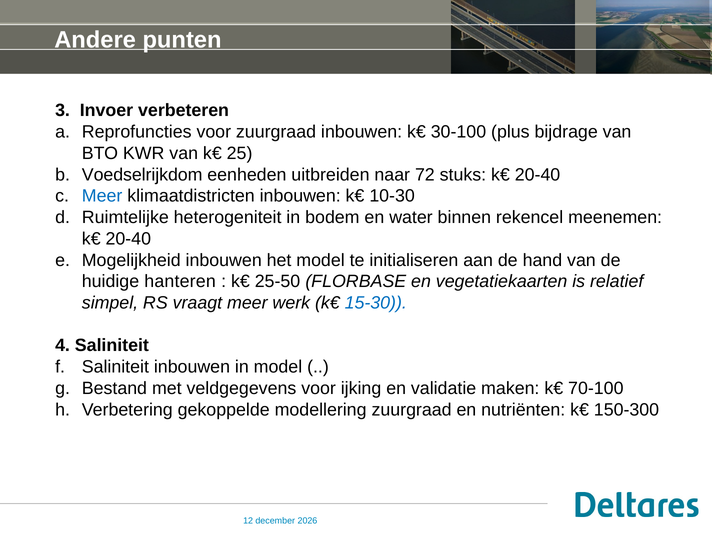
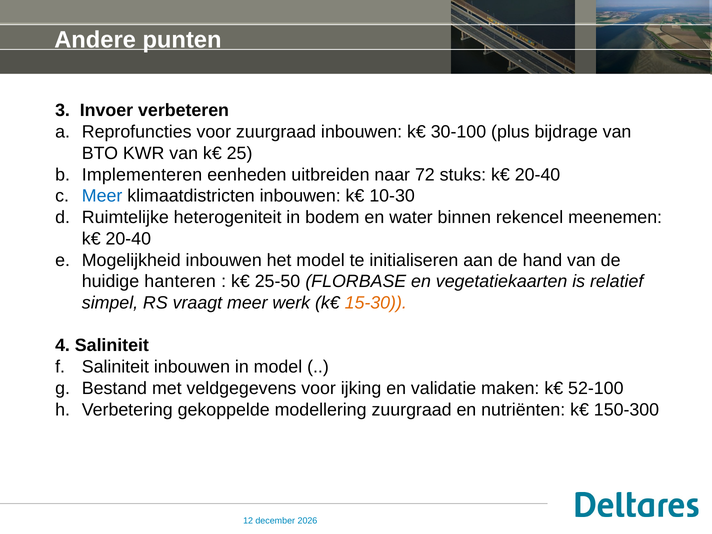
Voedselrijkdom: Voedselrijkdom -> Implementeren
15-30 colour: blue -> orange
70-100: 70-100 -> 52-100
